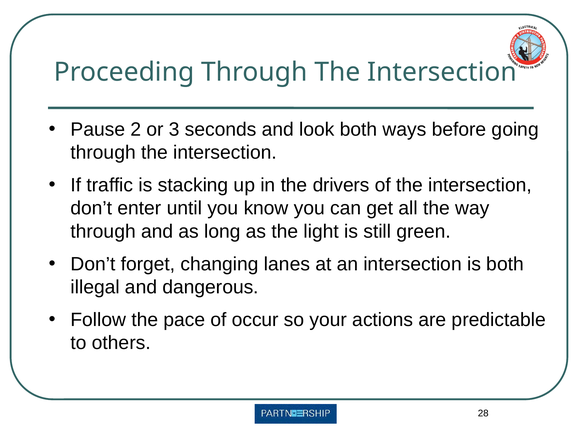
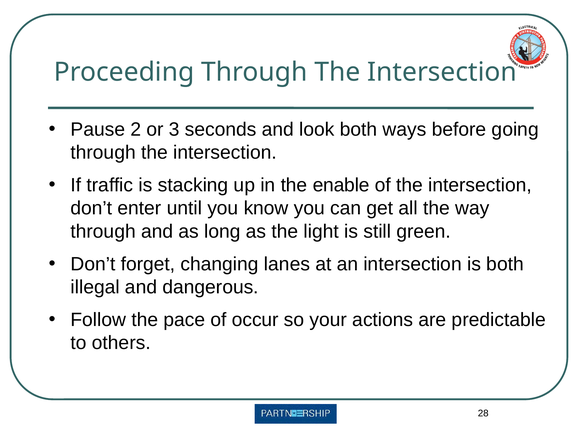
drivers: drivers -> enable
